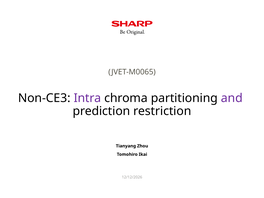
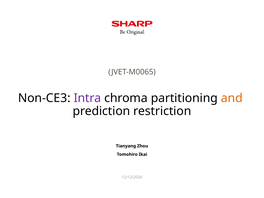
and colour: purple -> orange
